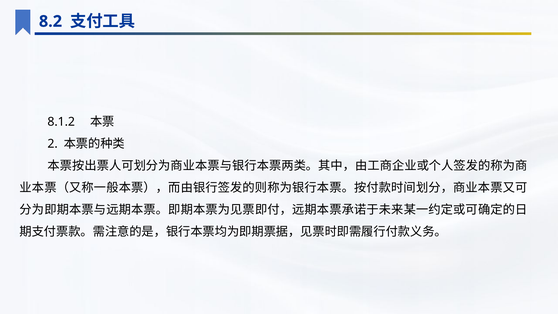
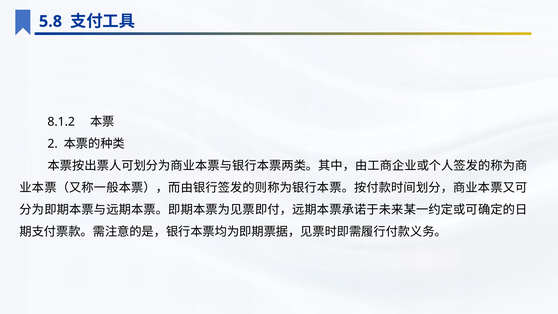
8.2: 8.2 -> 5.8
